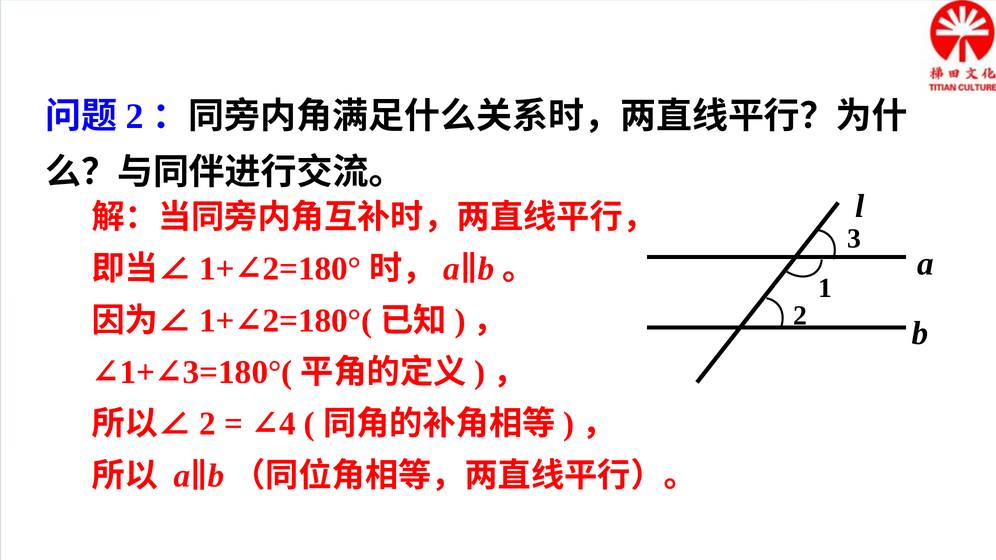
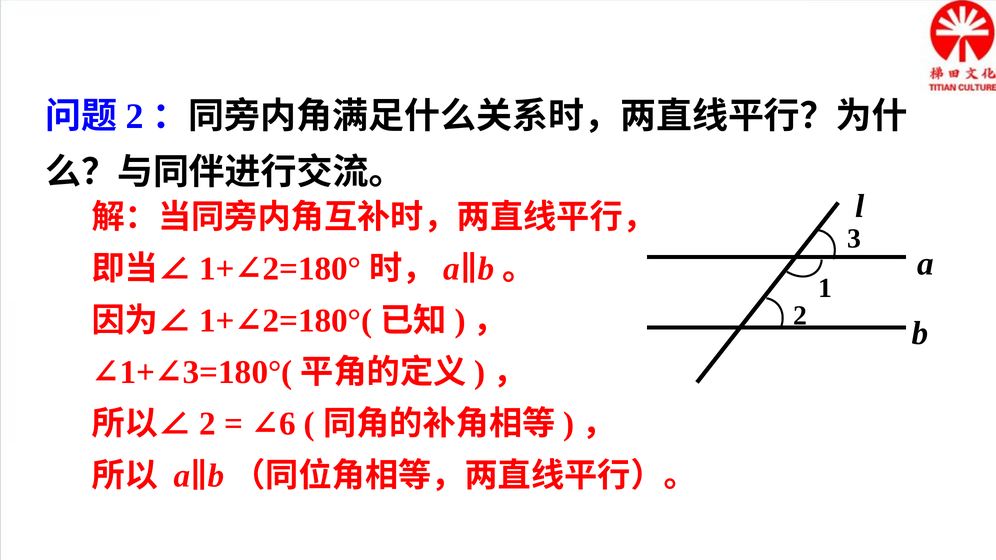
4: 4 -> 6
